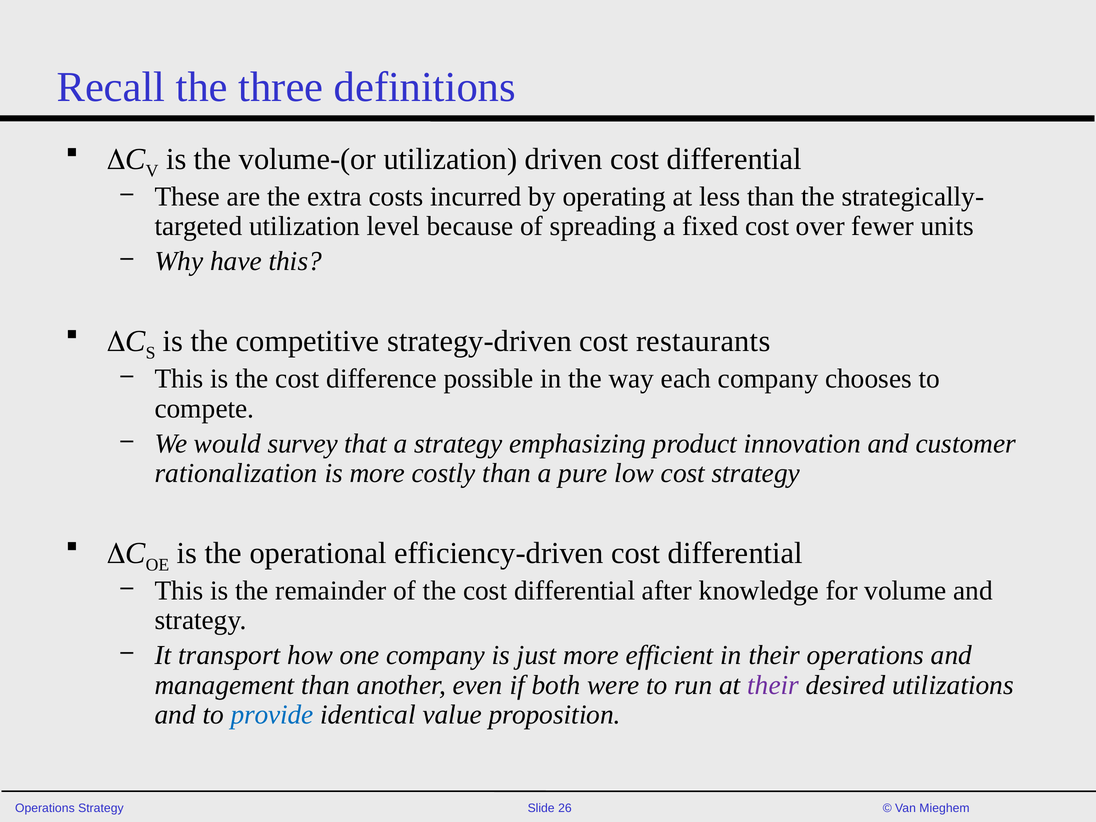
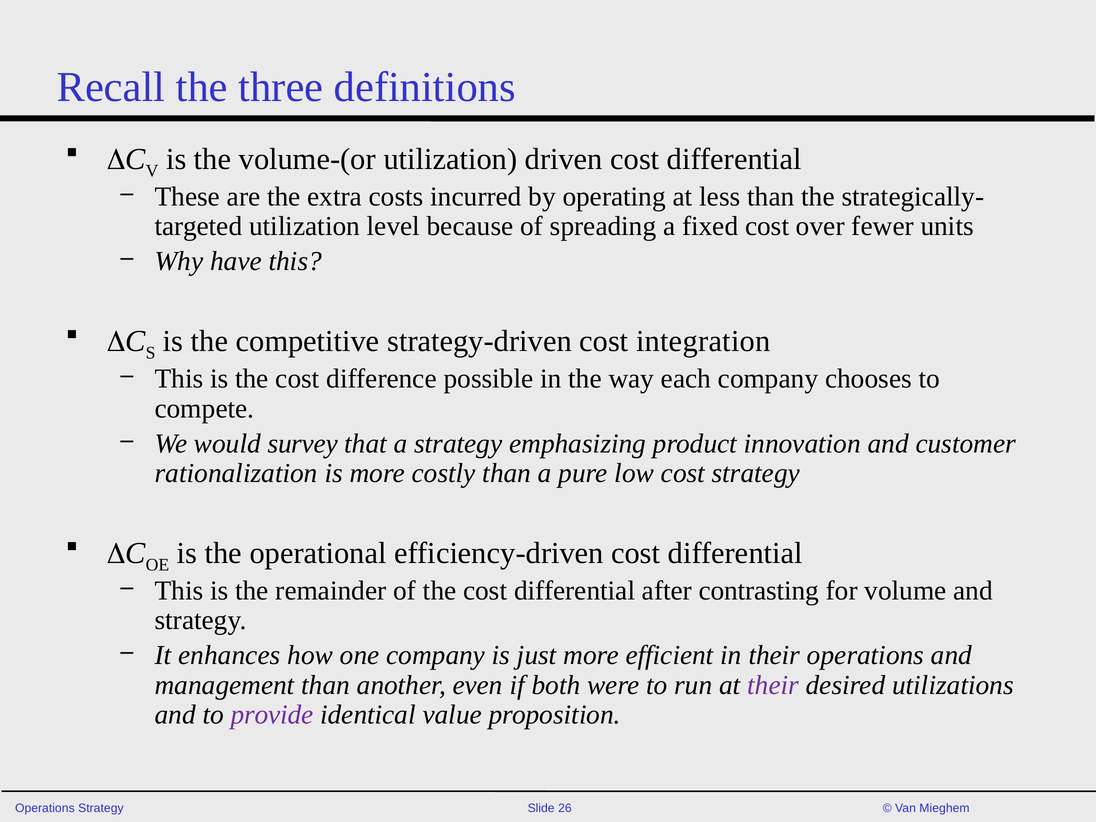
restaurants: restaurants -> integration
knowledge: knowledge -> contrasting
transport: transport -> enhances
provide colour: blue -> purple
